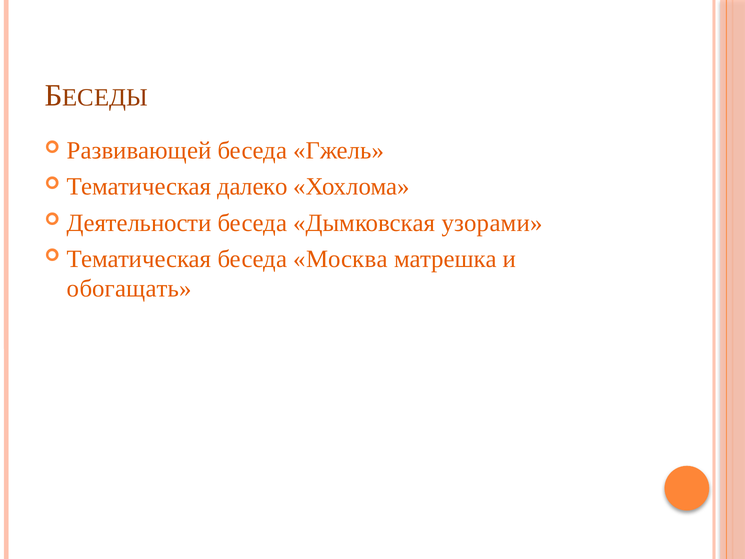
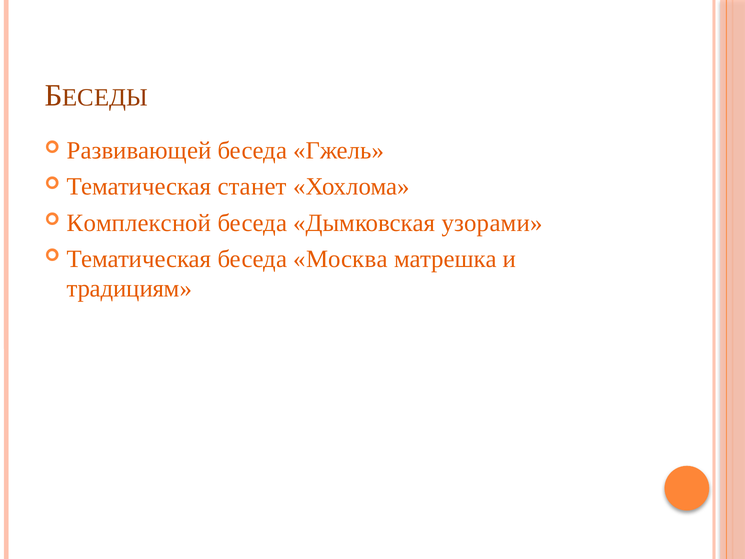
далеко: далеко -> станет
Деятельности: Деятельности -> Комплексной
обогащать: обогащать -> традициям
